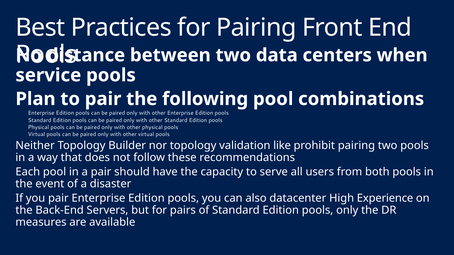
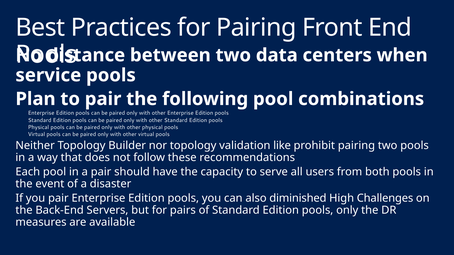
datacenter: datacenter -> diminished
Experience: Experience -> Challenges
